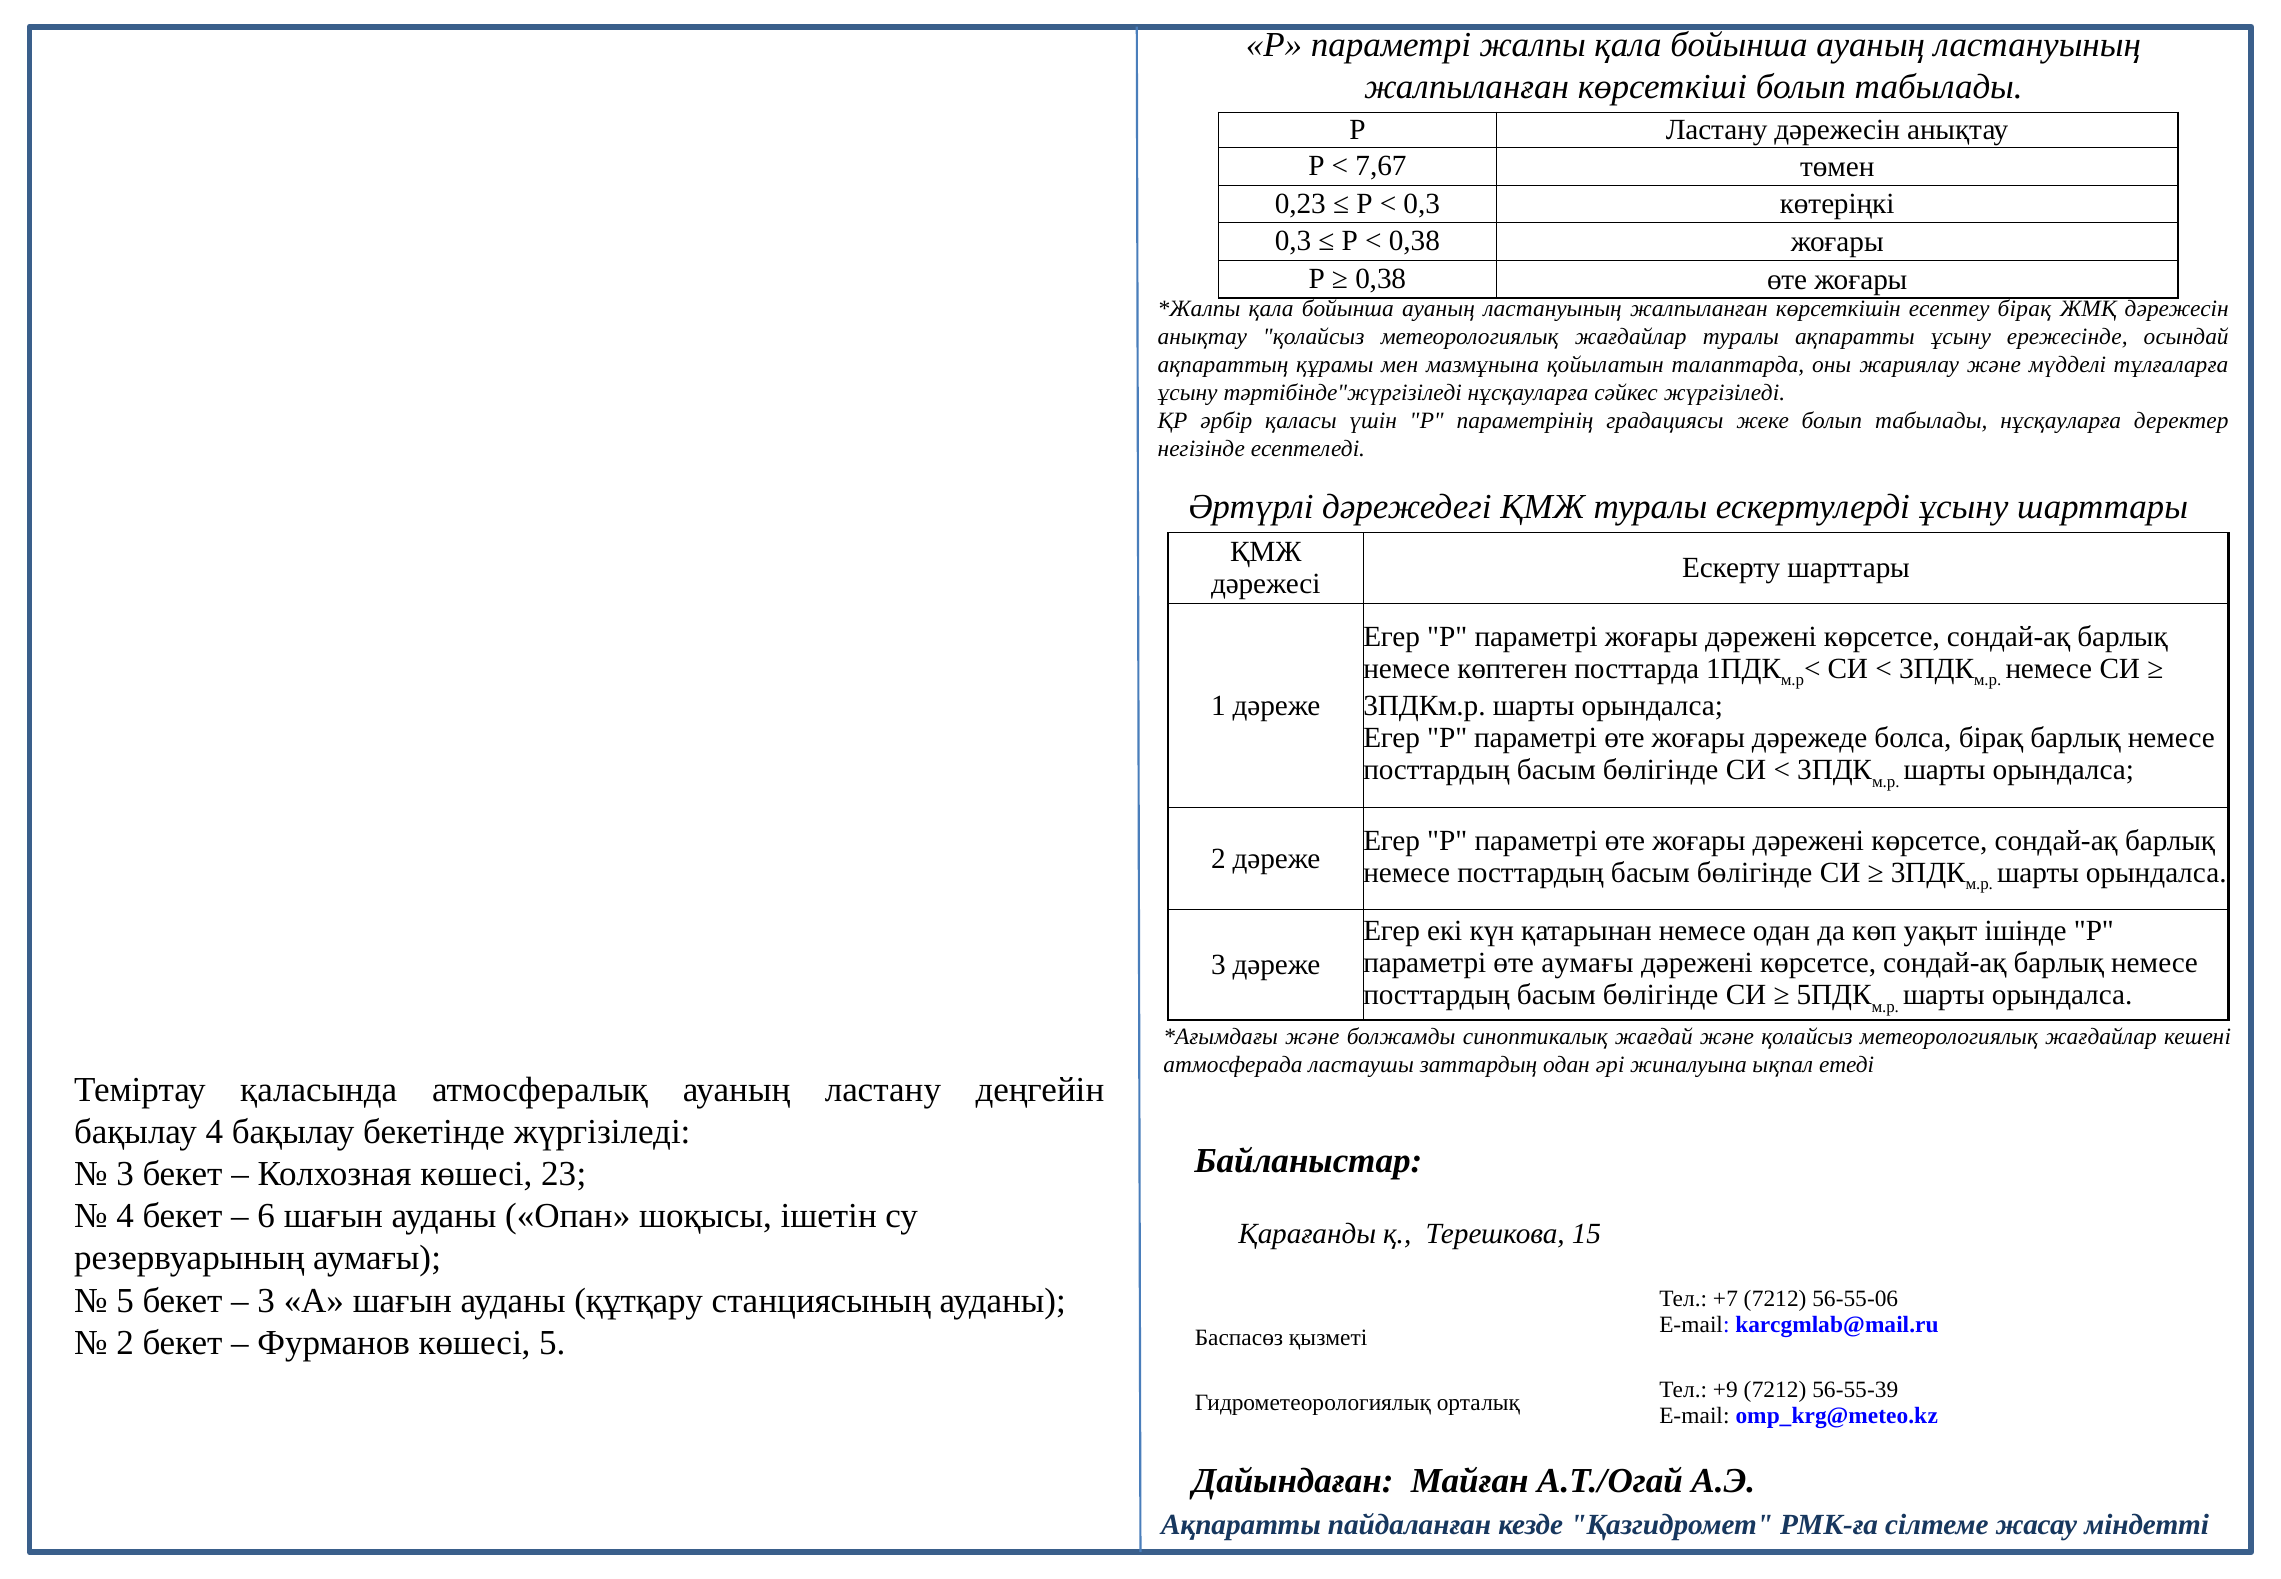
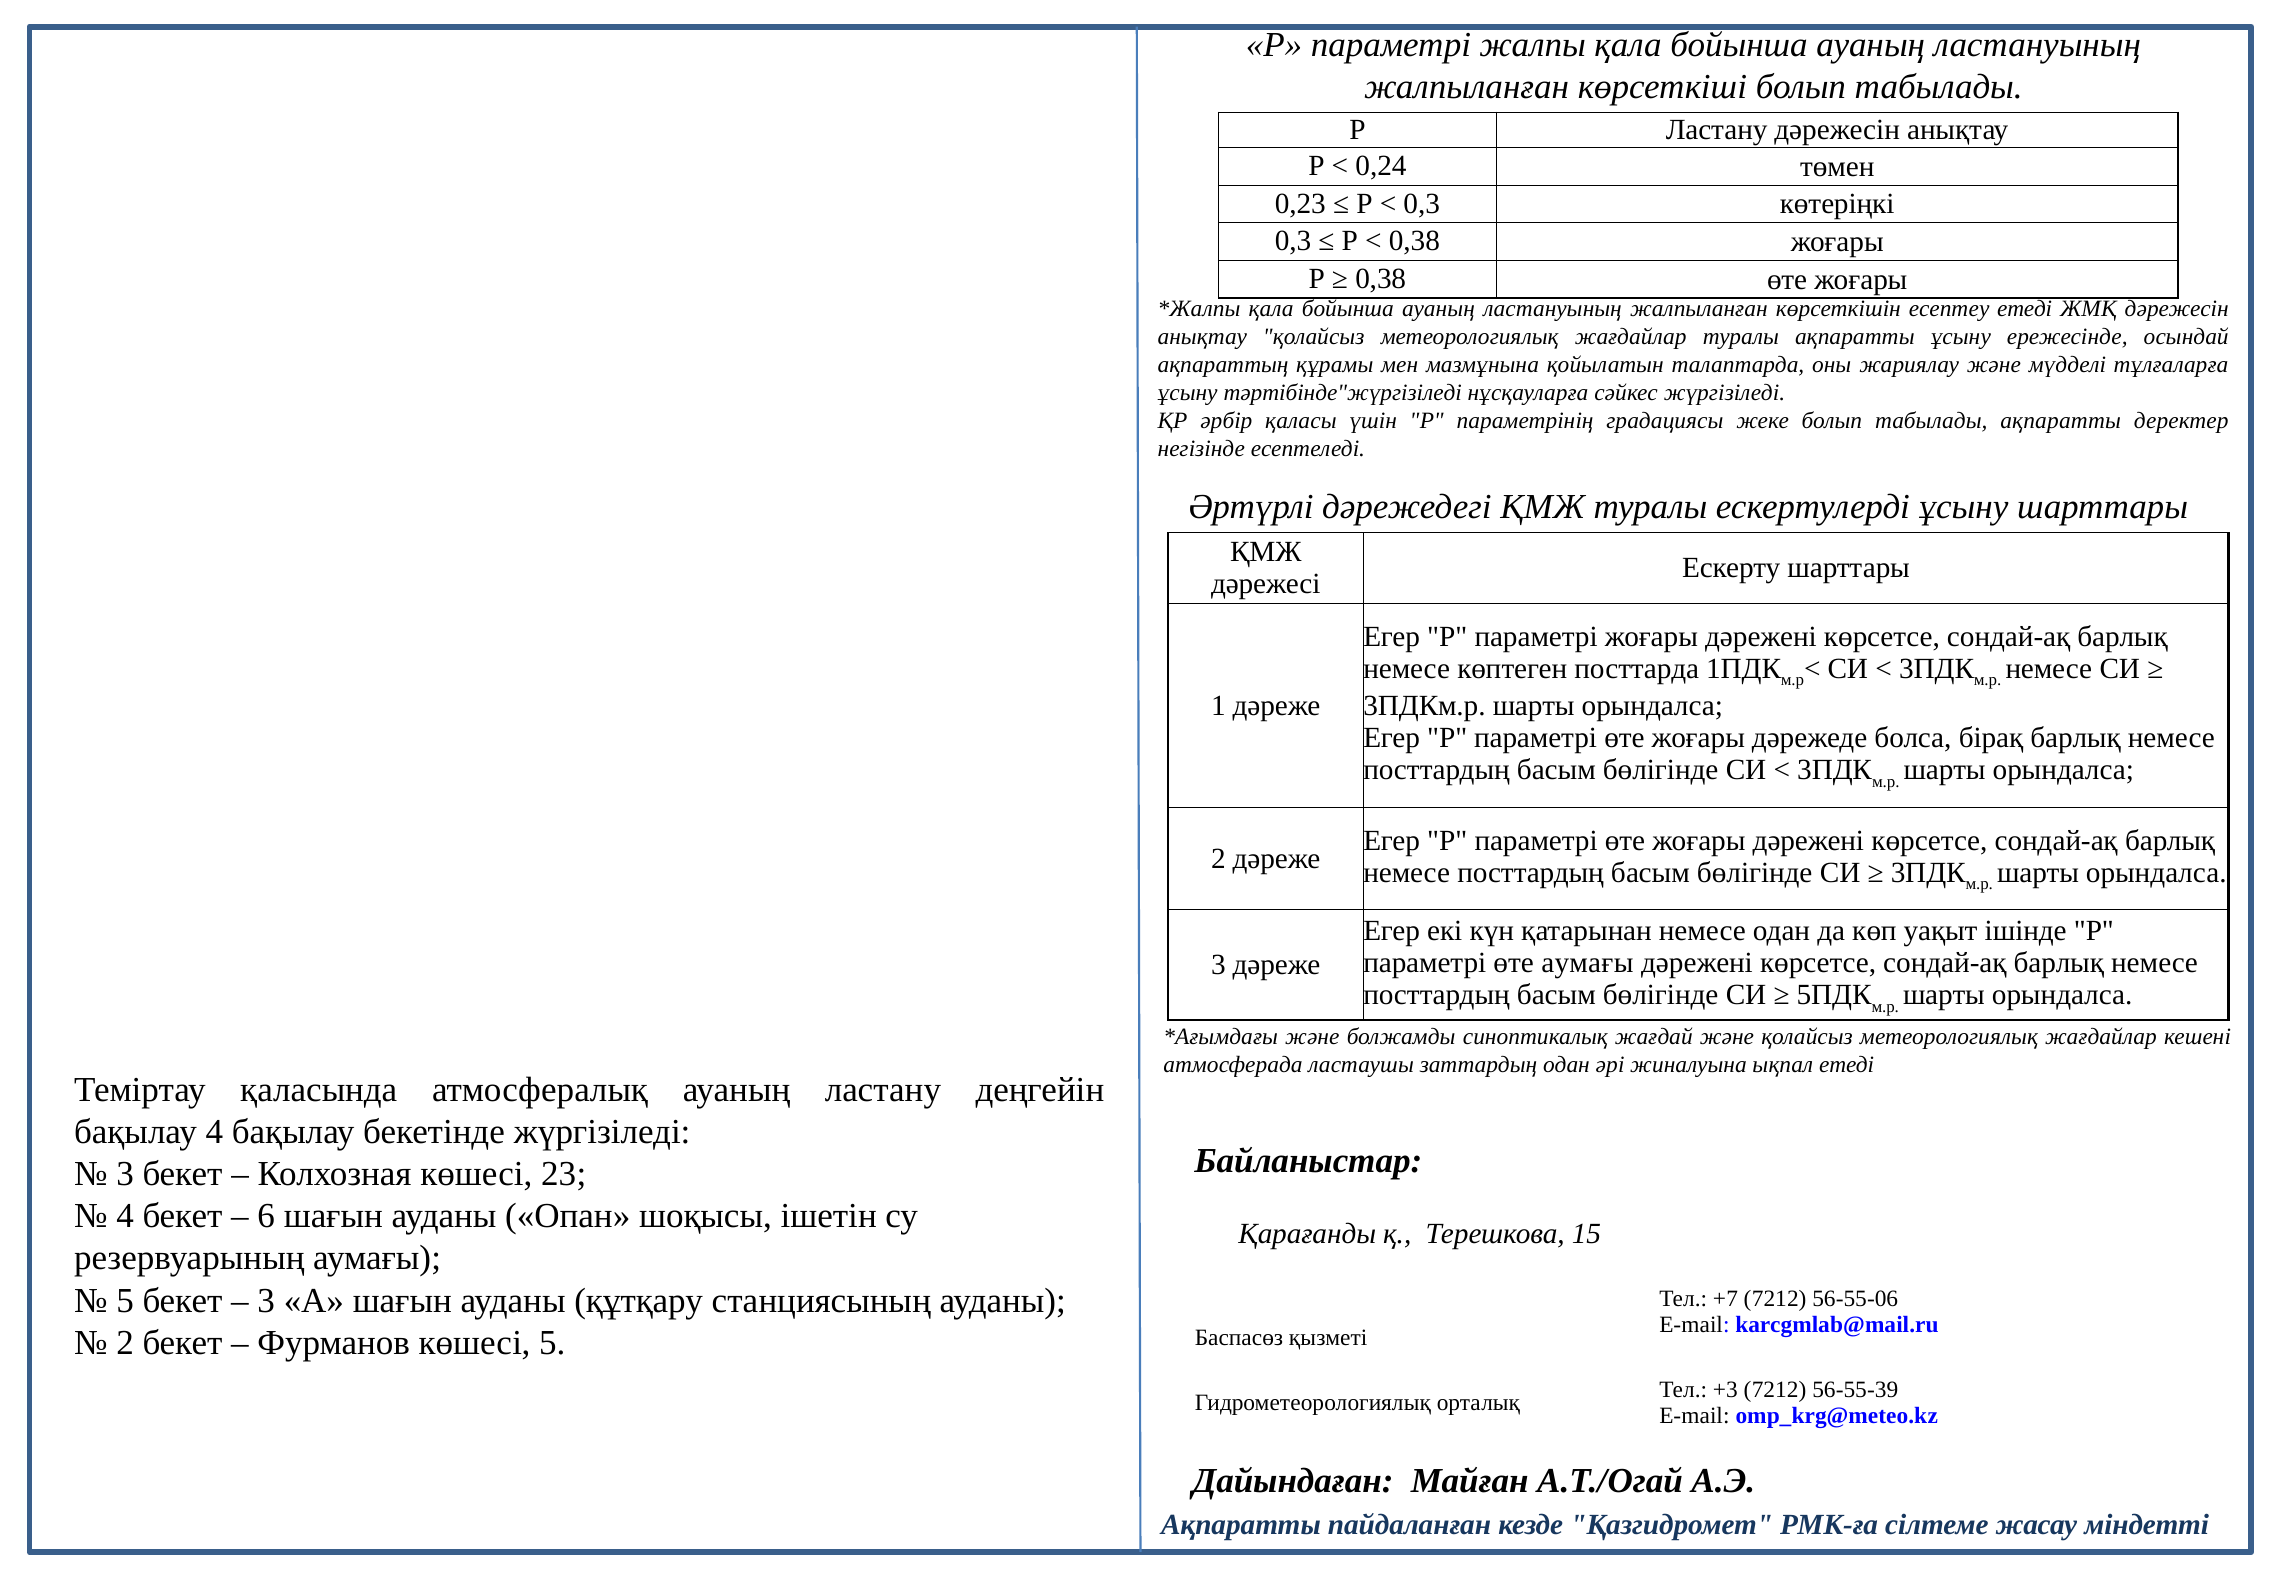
7,67: 7,67 -> 0,24
есептеу бірақ: бірақ -> етеді
табылады нұсқауларға: нұсқауларға -> ақпаратты
+9: +9 -> +3
